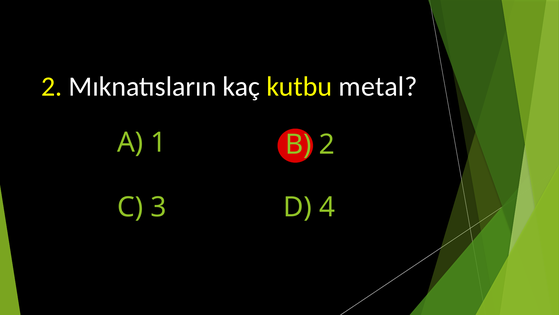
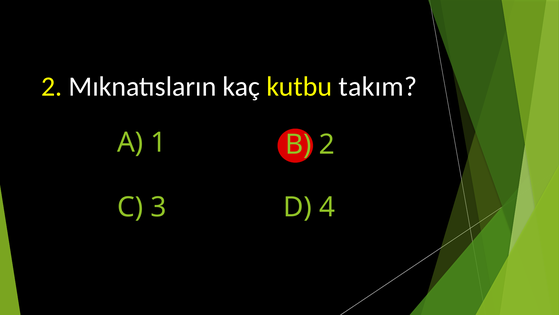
metal: metal -> takım
